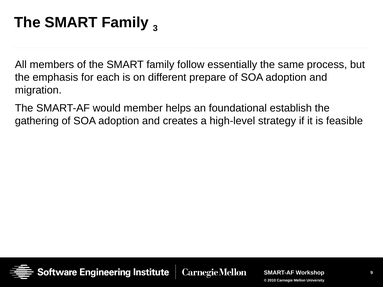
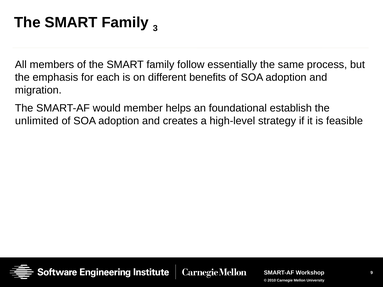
prepare: prepare -> benefits
gathering: gathering -> unlimited
